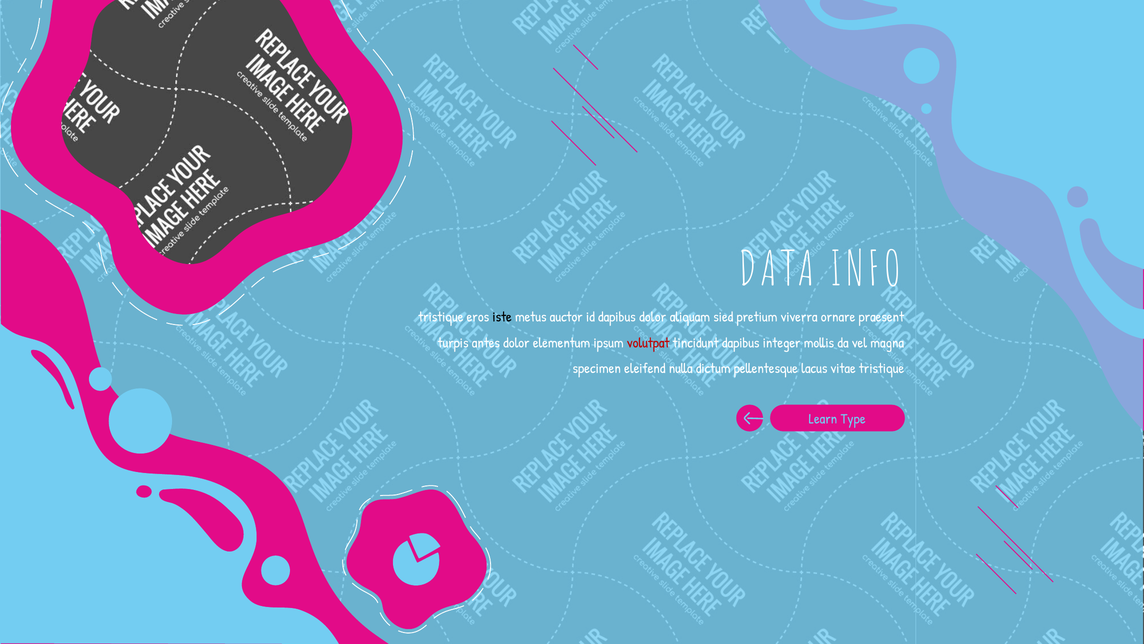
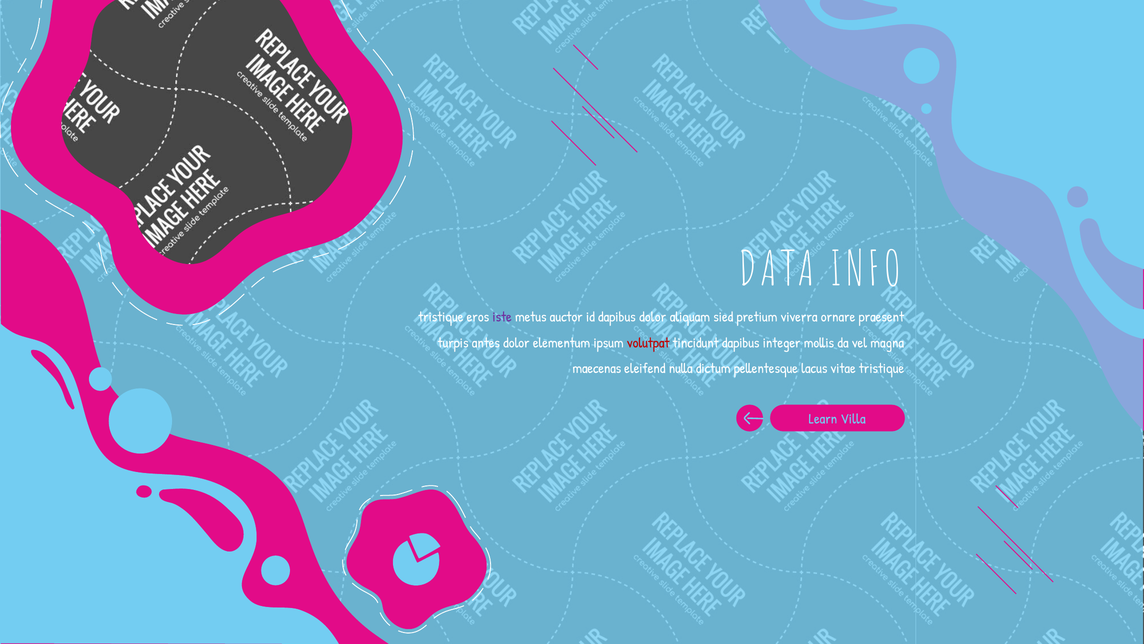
iste colour: black -> purple
specimen: specimen -> maecenas
Type: Type -> Villa
